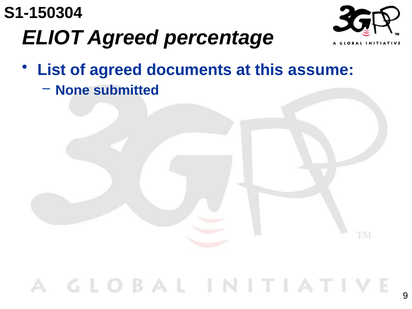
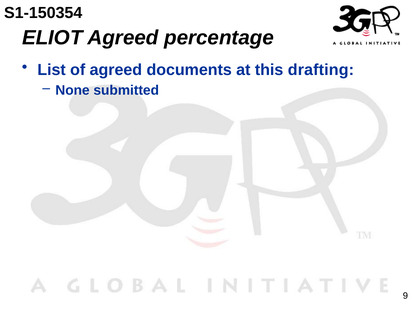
S1-150304: S1-150304 -> S1-150354
assume: assume -> drafting
